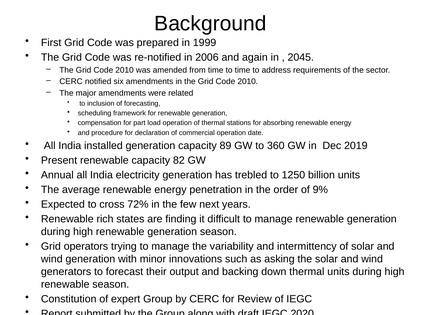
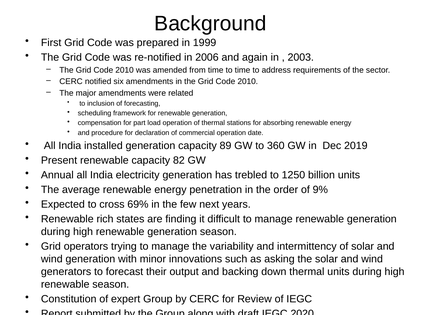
2045: 2045 -> 2003
72%: 72% -> 69%
